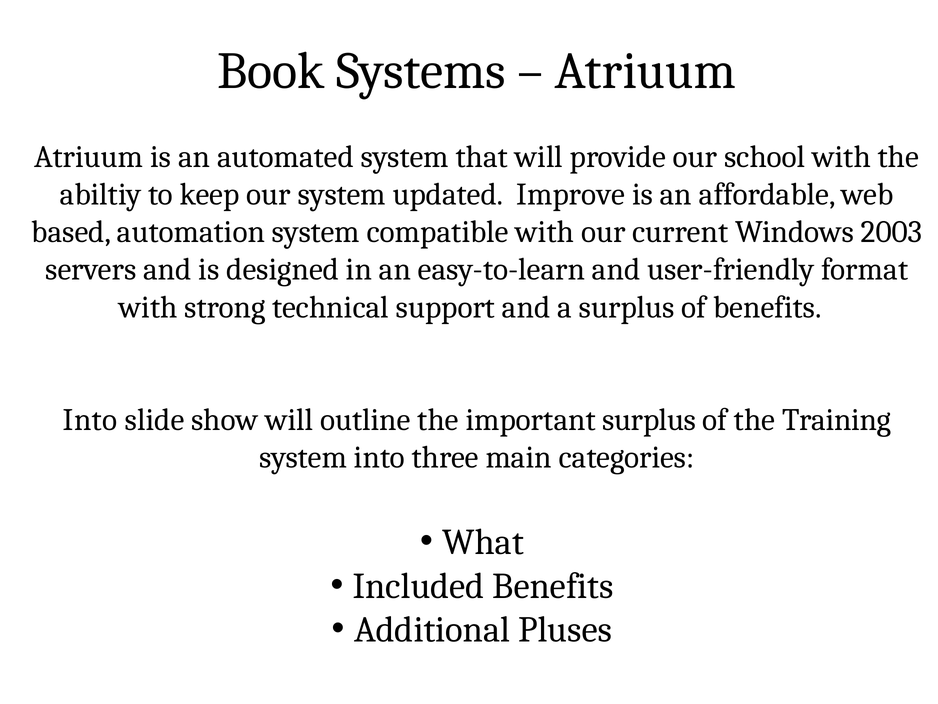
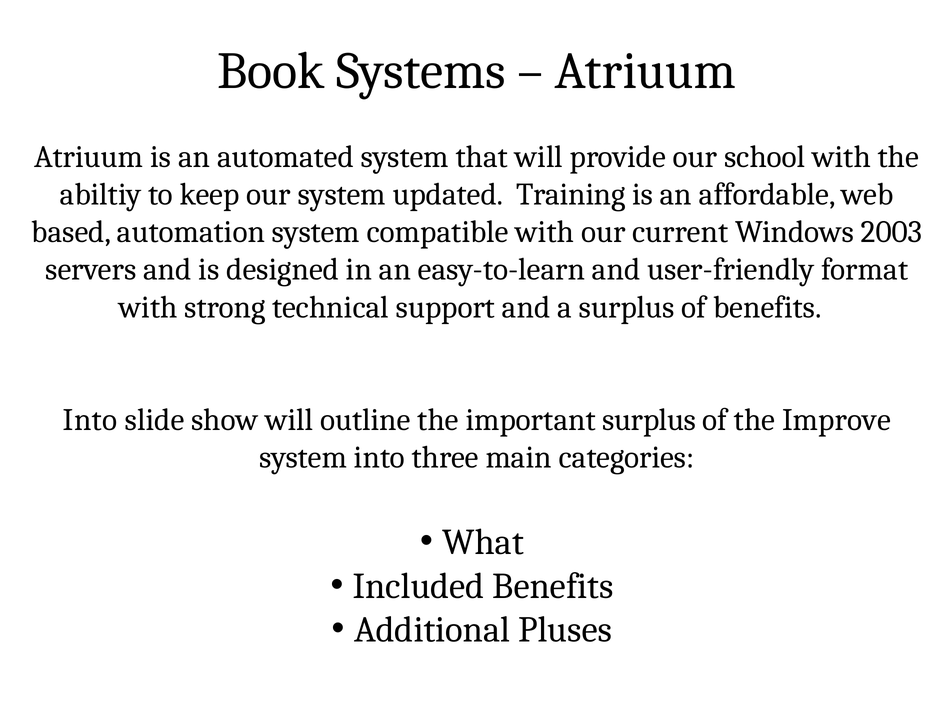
Improve: Improve -> Training
Training: Training -> Improve
